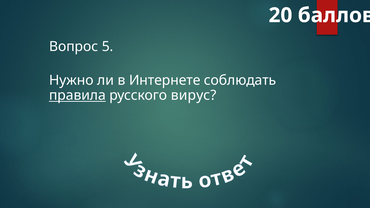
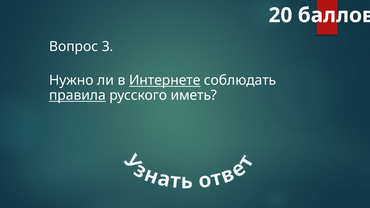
5: 5 -> 3
Интернете underline: none -> present
вирус: вирус -> иметь
